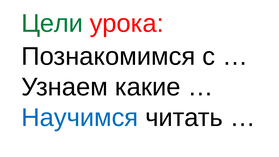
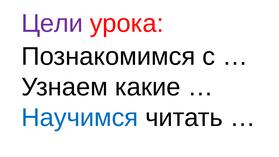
Цели colour: green -> purple
